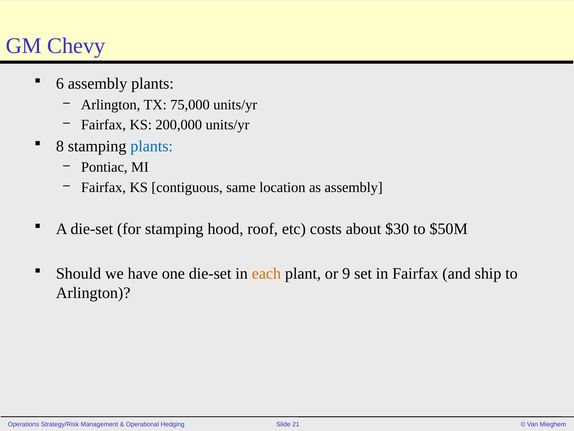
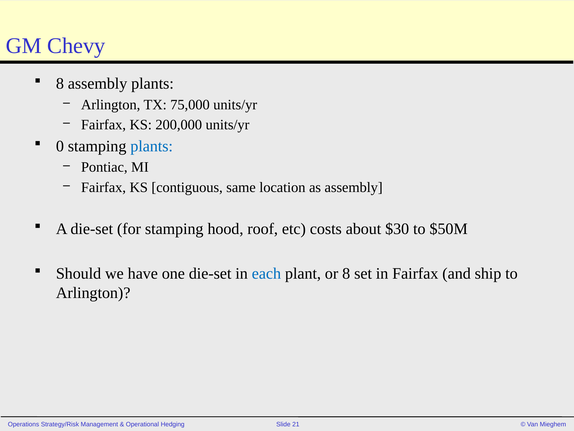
6 at (60, 84): 6 -> 8
8: 8 -> 0
each colour: orange -> blue
or 9: 9 -> 8
